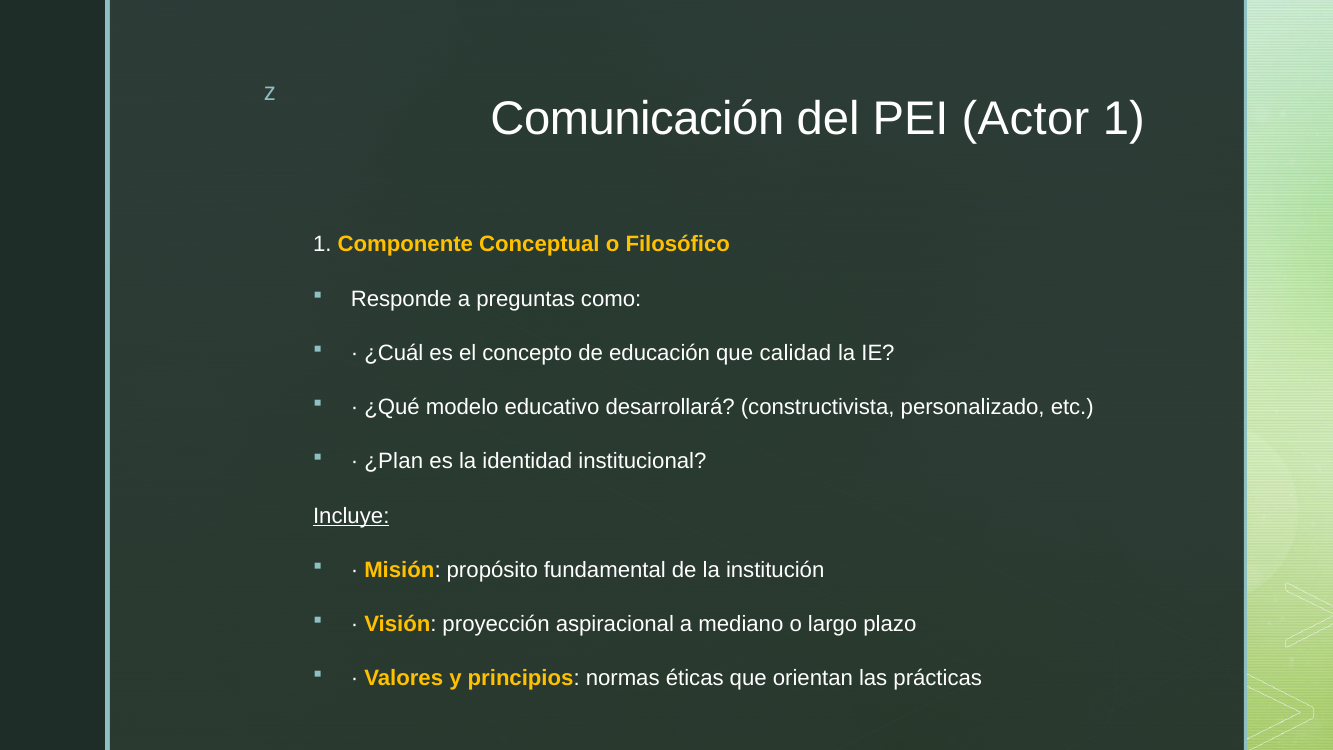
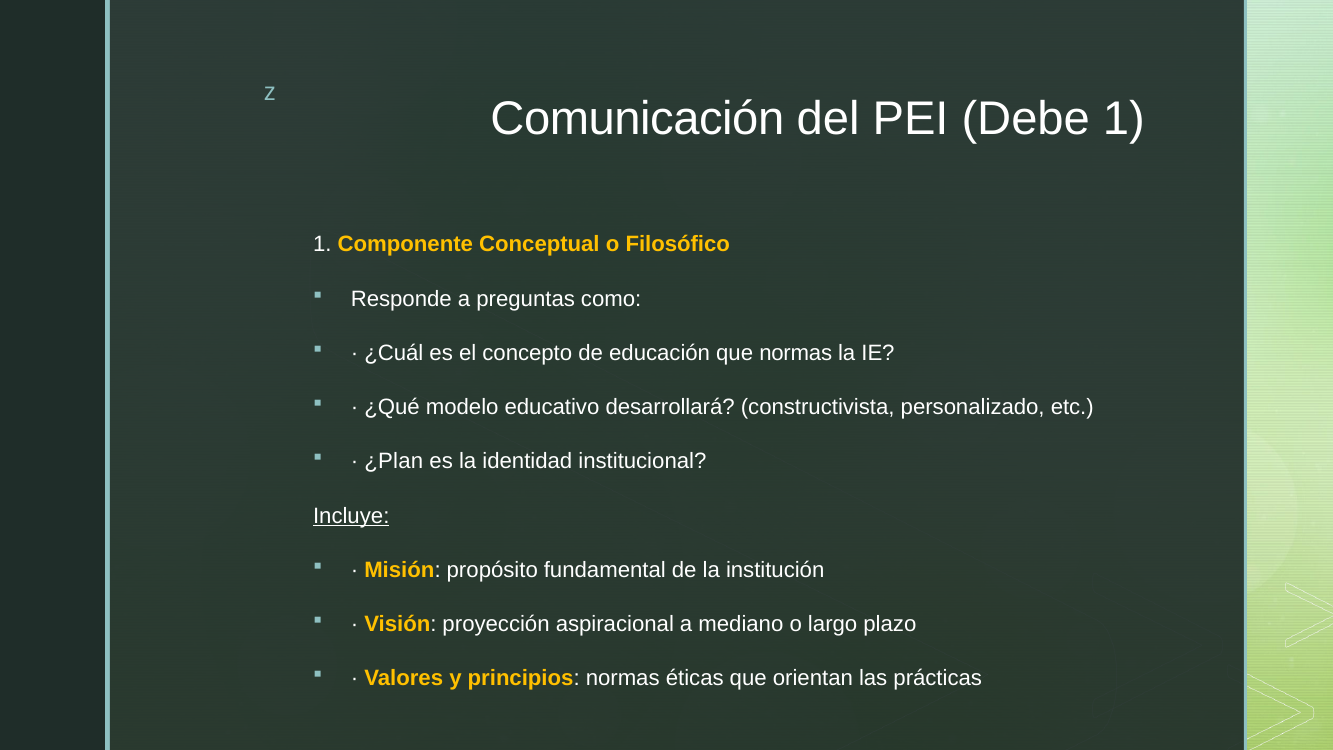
Actor: Actor -> Debe
que calidad: calidad -> normas
